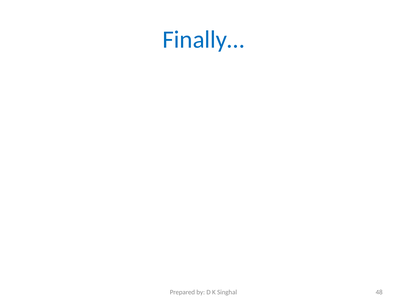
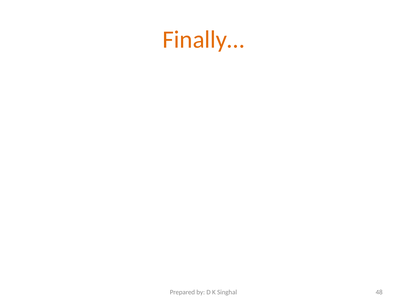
Finally… colour: blue -> orange
